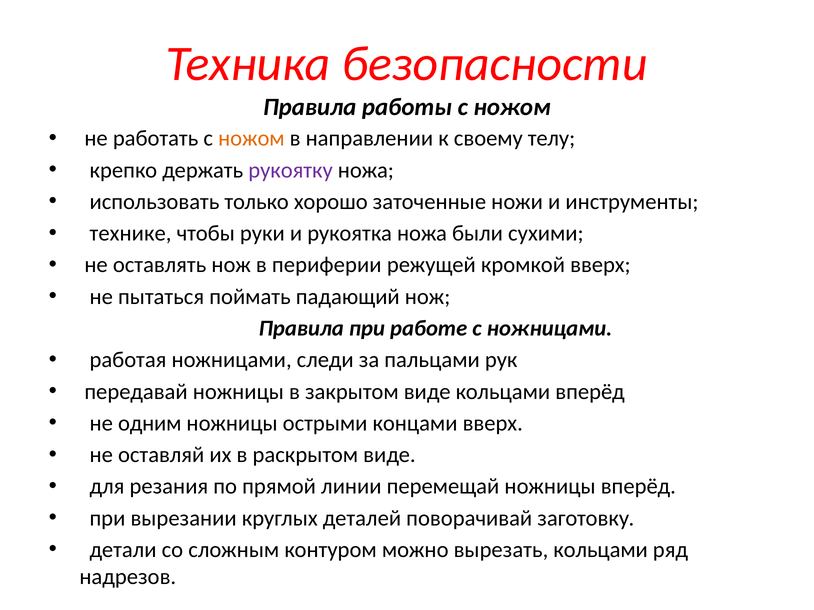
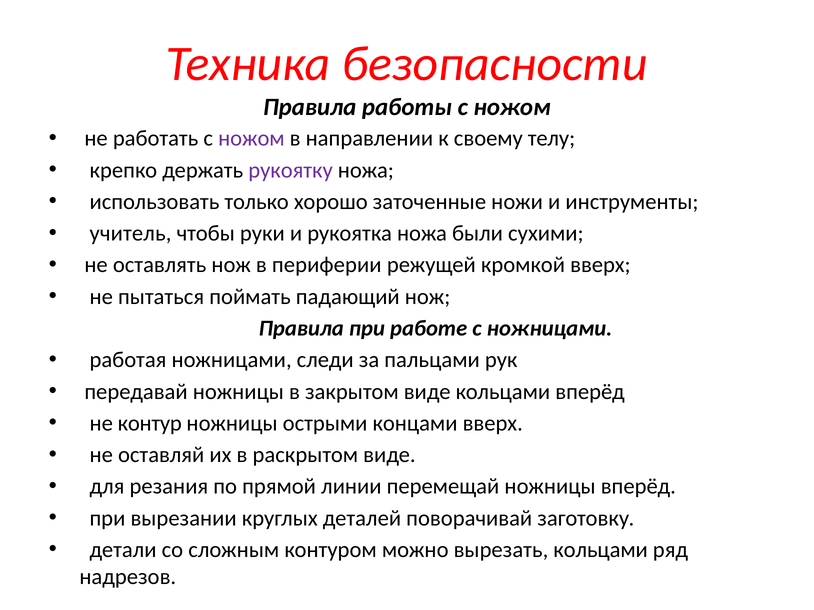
ножом at (251, 139) colour: orange -> purple
технике: технике -> учитель
одним: одним -> контур
